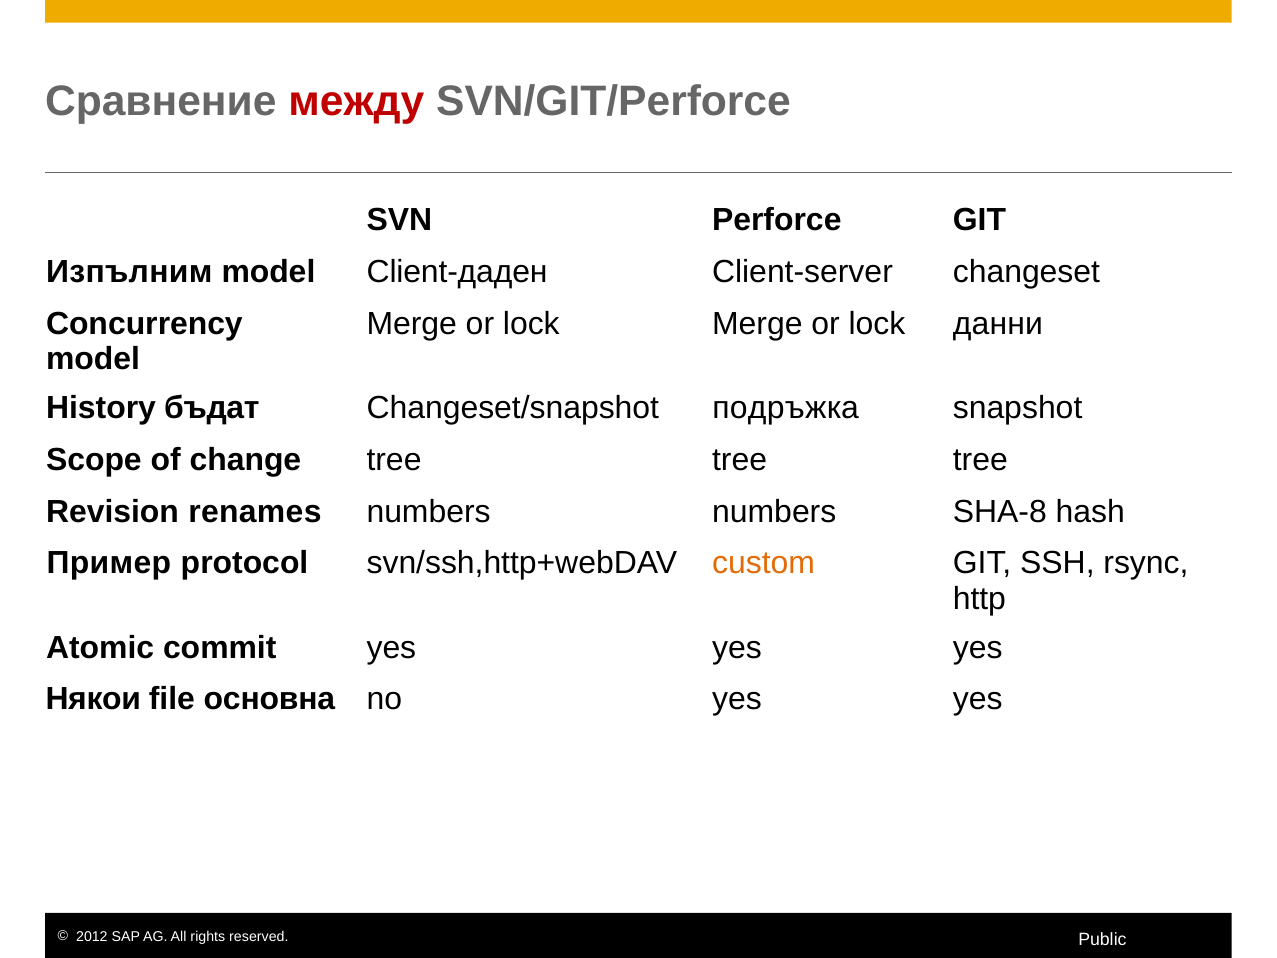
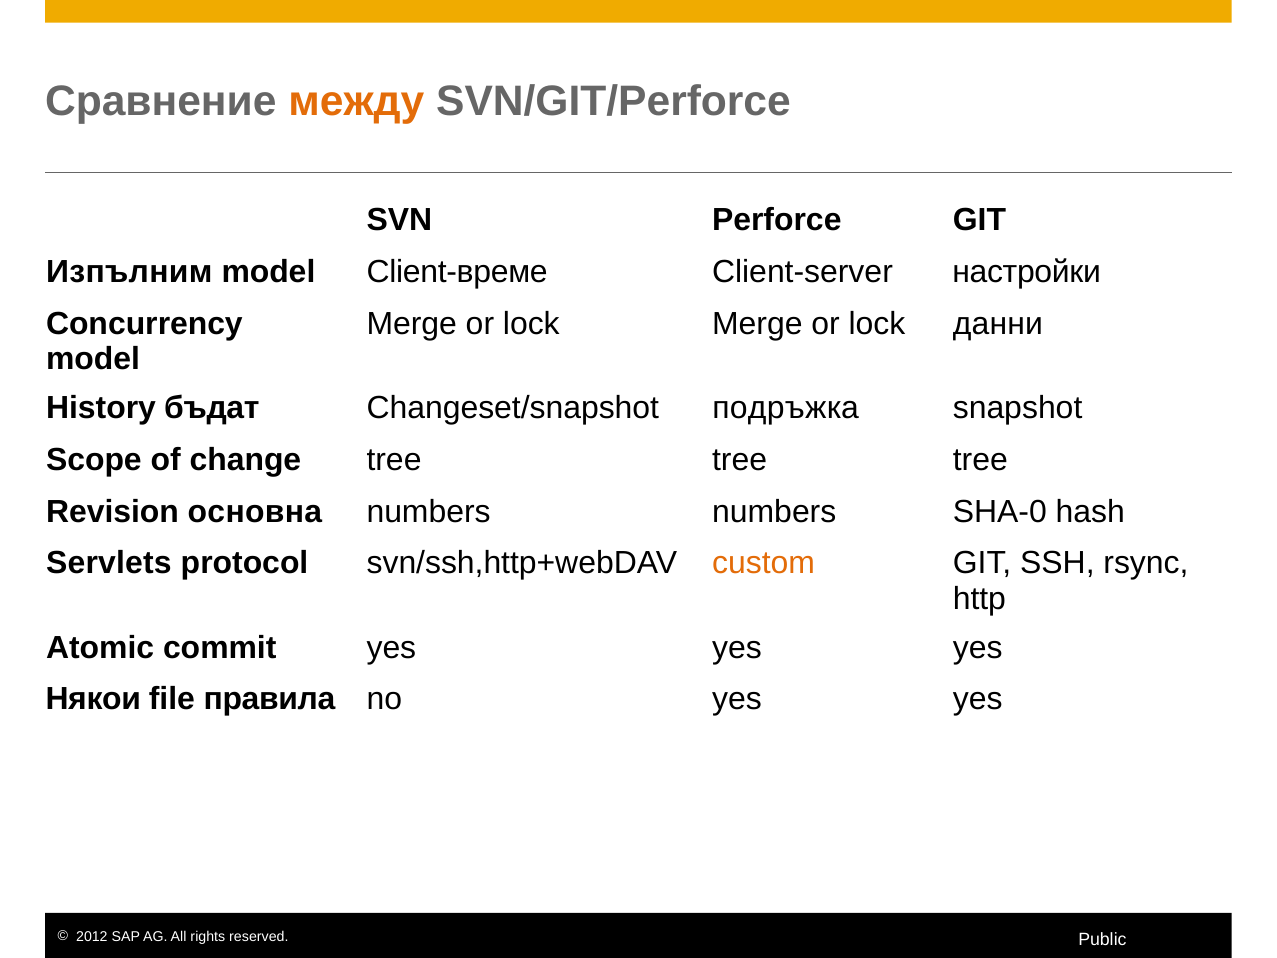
между colour: red -> orange
Client-даден: Client-даден -> Client-време
changeset: changeset -> настройки
renames: renames -> основна
SHA-8: SHA-8 -> SHA-0
Пример: Пример -> Servlets
основна: основна -> правила
